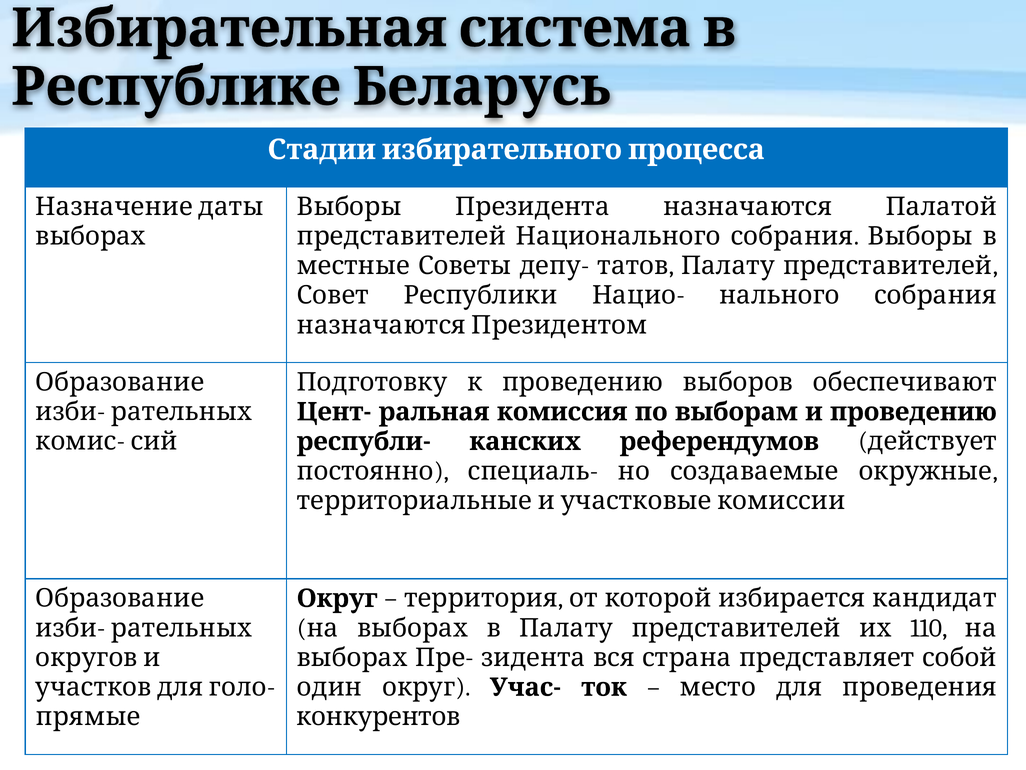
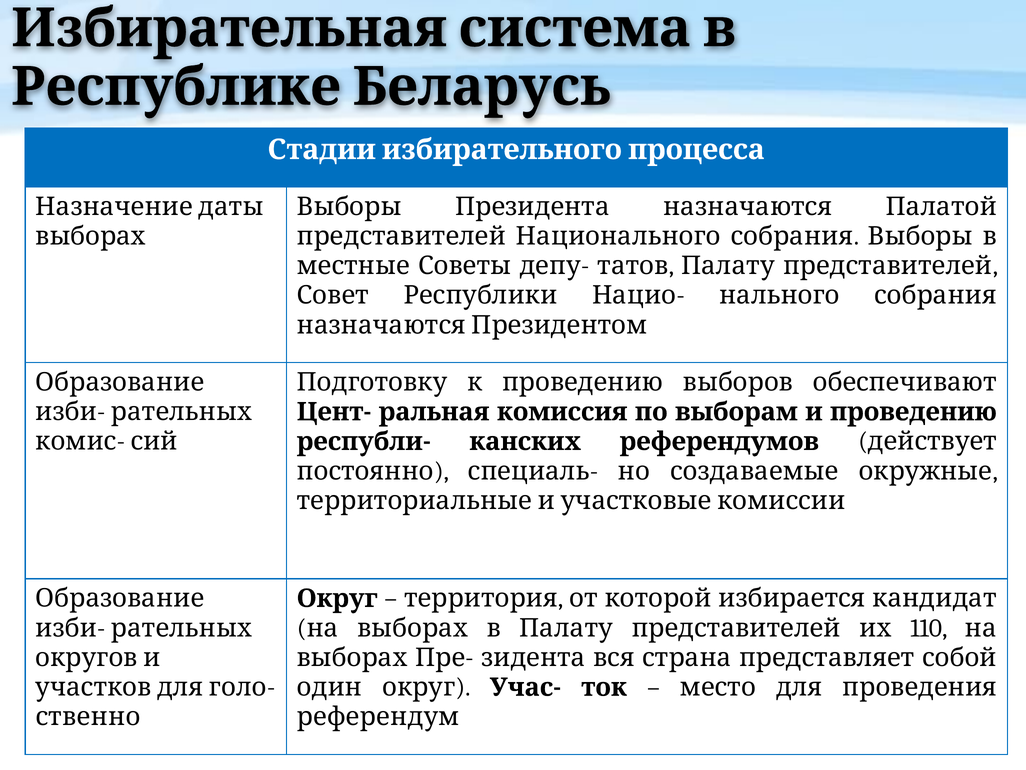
прямые: прямые -> ственно
конкурентов: конкурентов -> референдум
